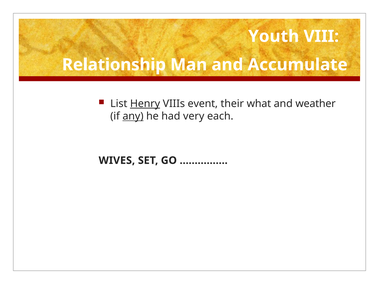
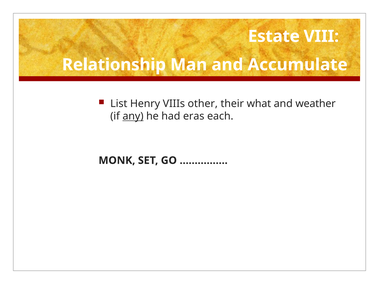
Youth: Youth -> Estate
Henry underline: present -> none
event: event -> other
very: very -> eras
WIVES: WIVES -> MONK
